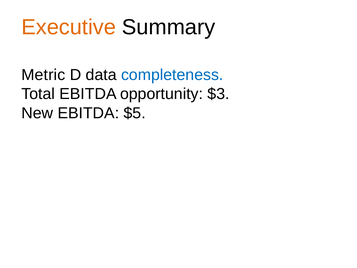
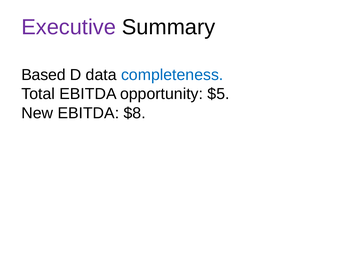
Executive colour: orange -> purple
Metric: Metric -> Based
$3: $3 -> $5
$5: $5 -> $8
